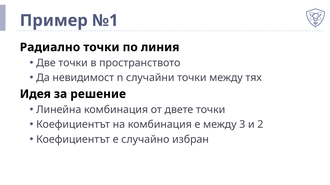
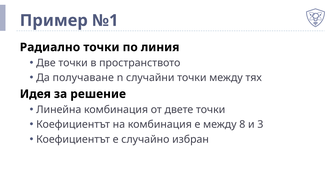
невидимост: невидимост -> получаване
3: 3 -> 8
2: 2 -> 3
